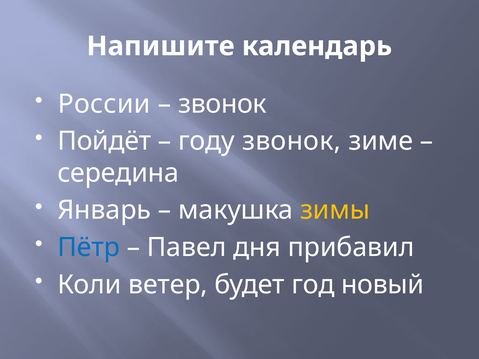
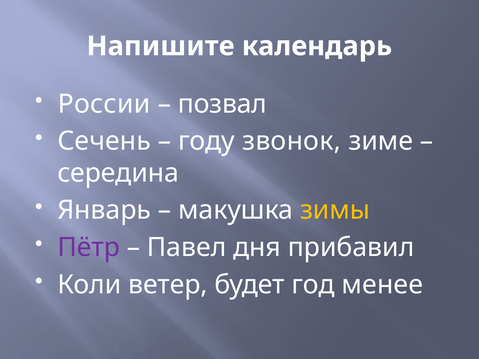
звонок at (222, 104): звонок -> позвал
Пойдёт: Пойдёт -> Сечень
Пётр colour: blue -> purple
новый: новый -> менее
